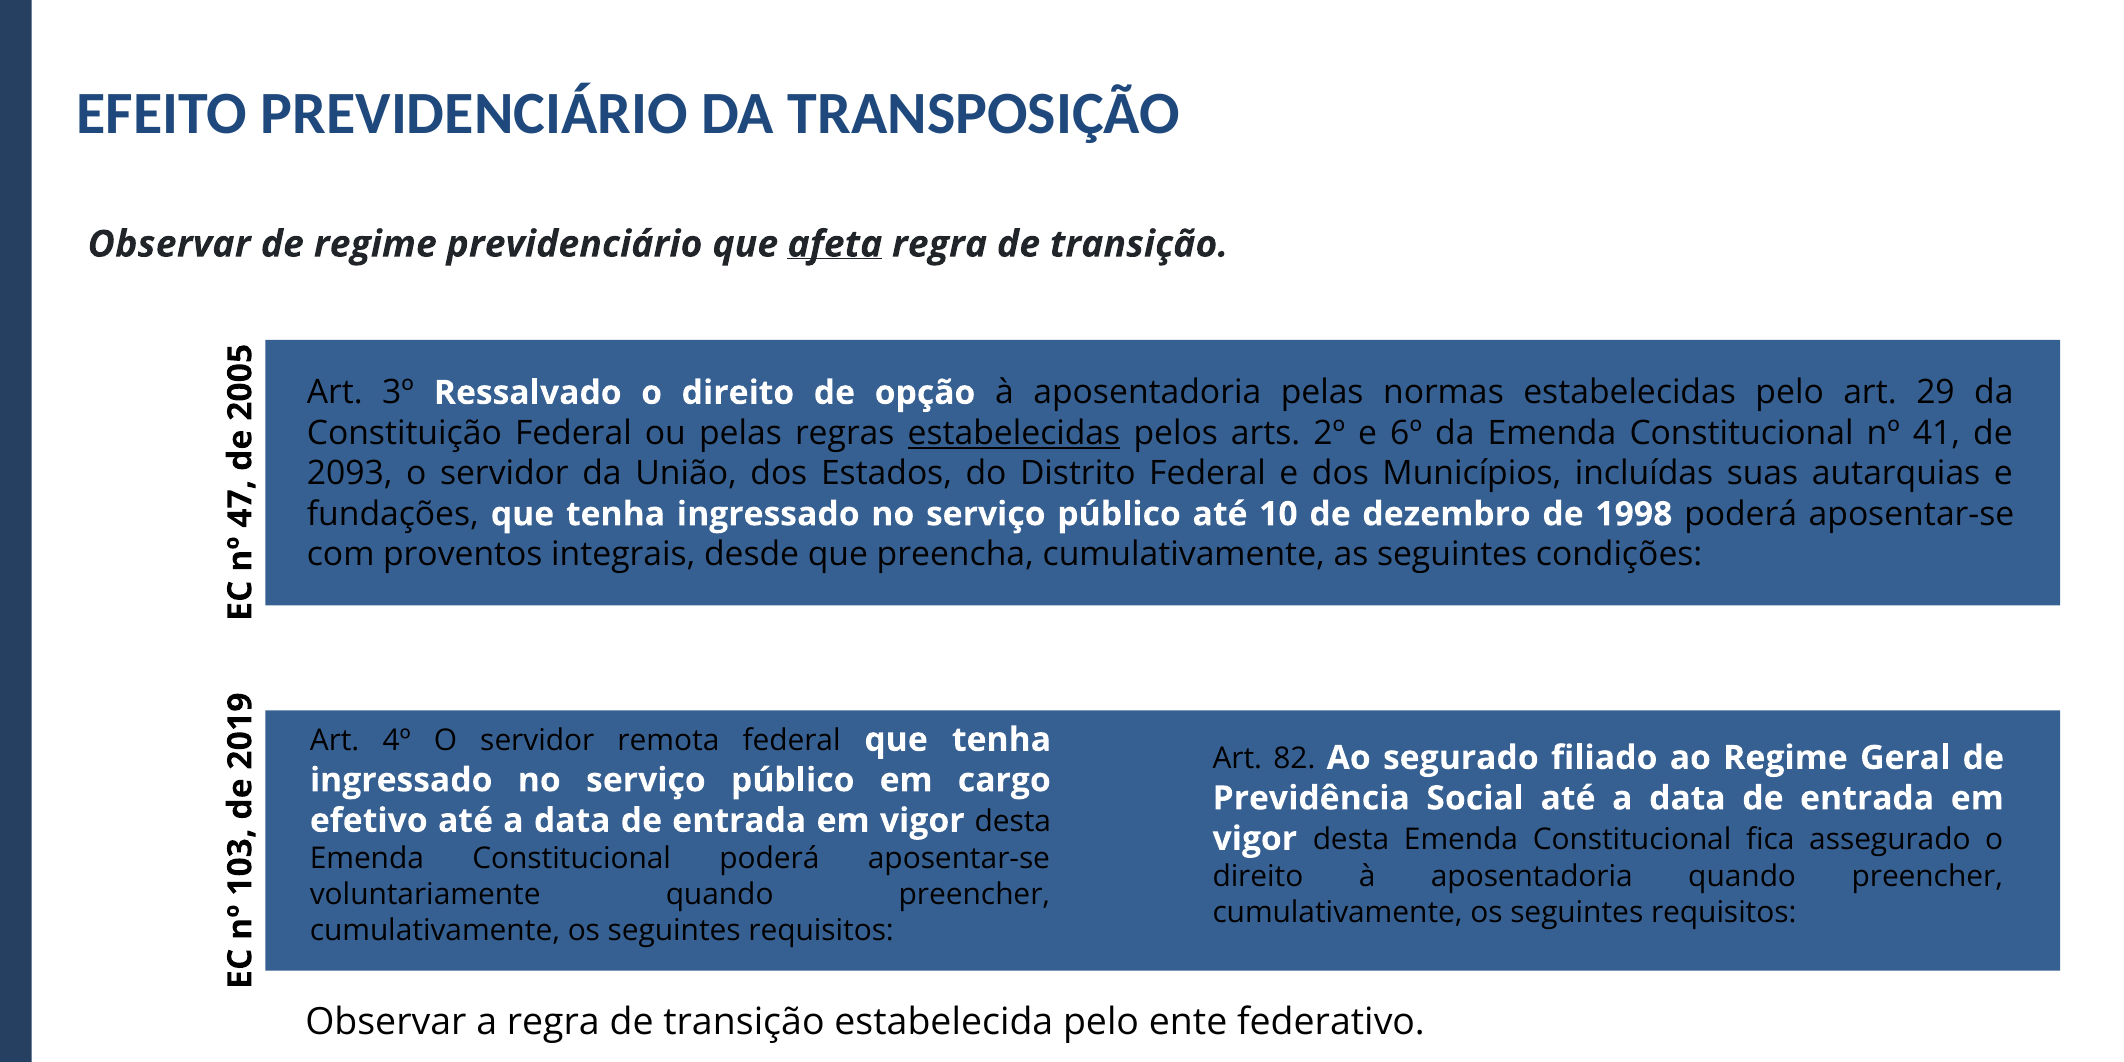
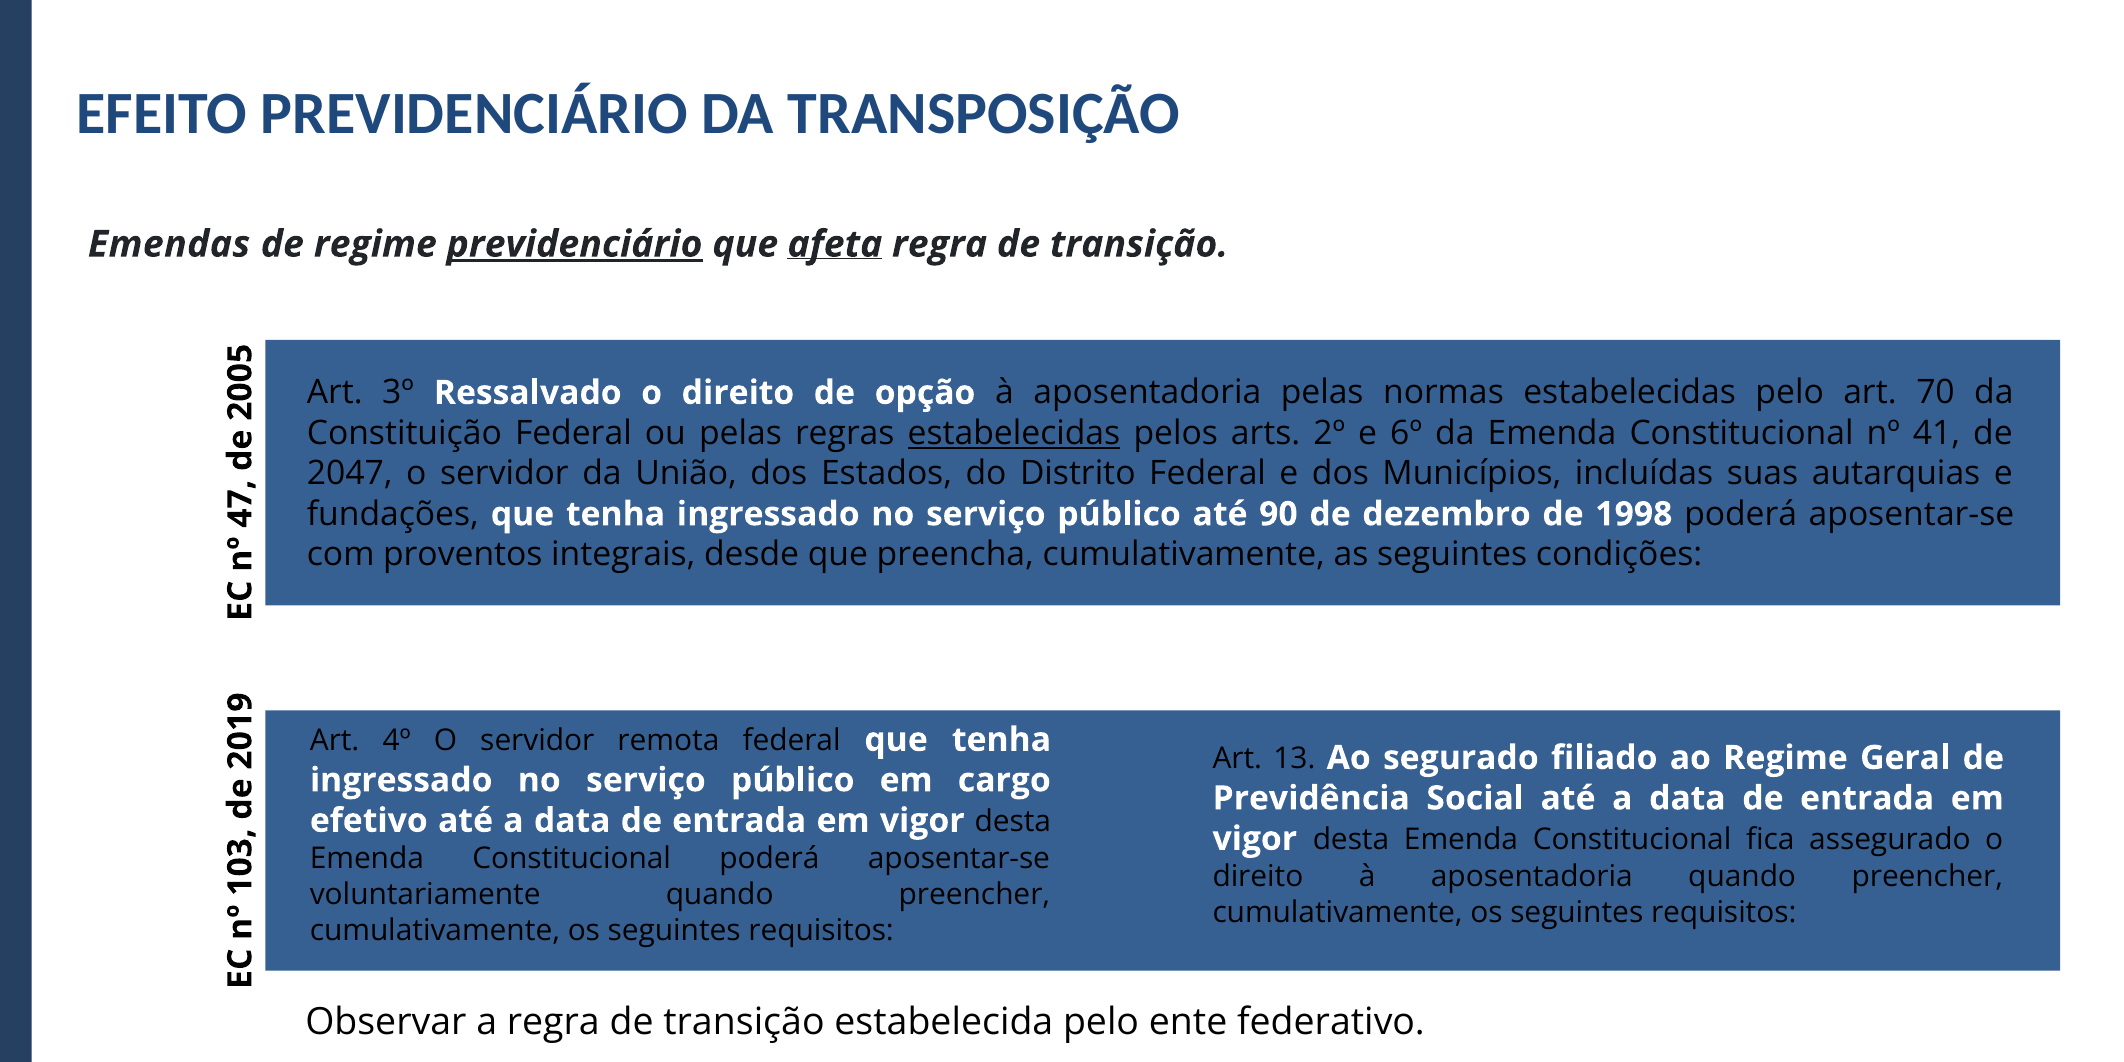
Observar at (169, 244): Observar -> Emendas
previdenciário at (575, 244) underline: none -> present
29: 29 -> 70
2093: 2093 -> 2047
10: 10 -> 90
82: 82 -> 13
